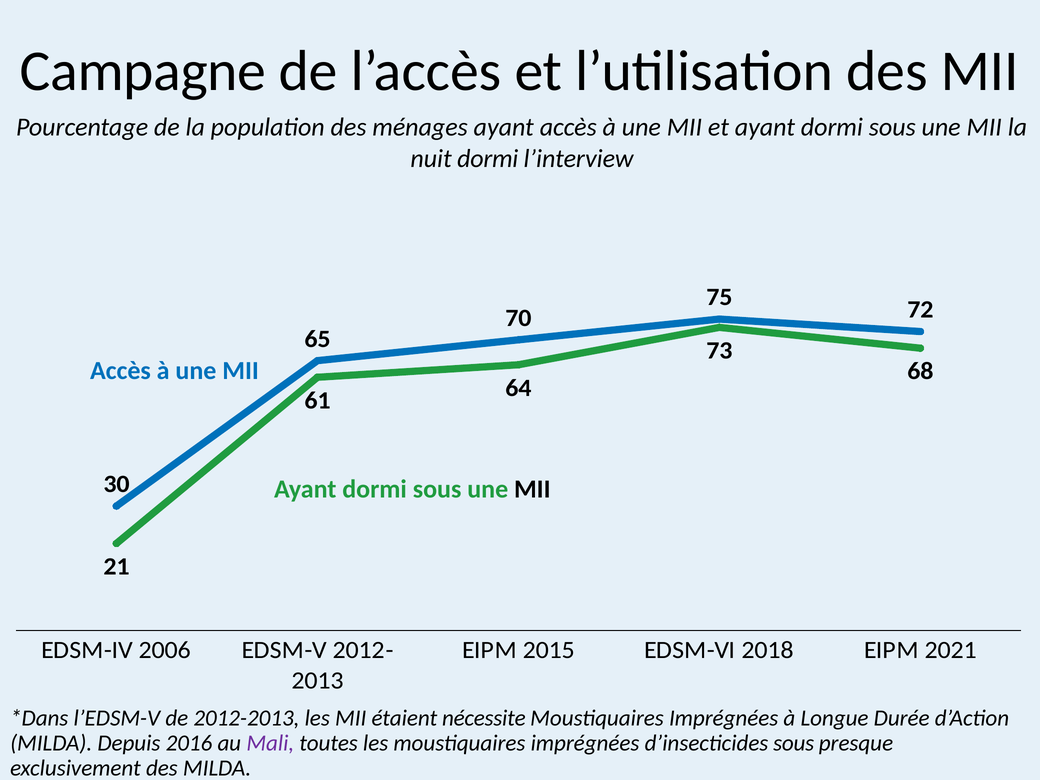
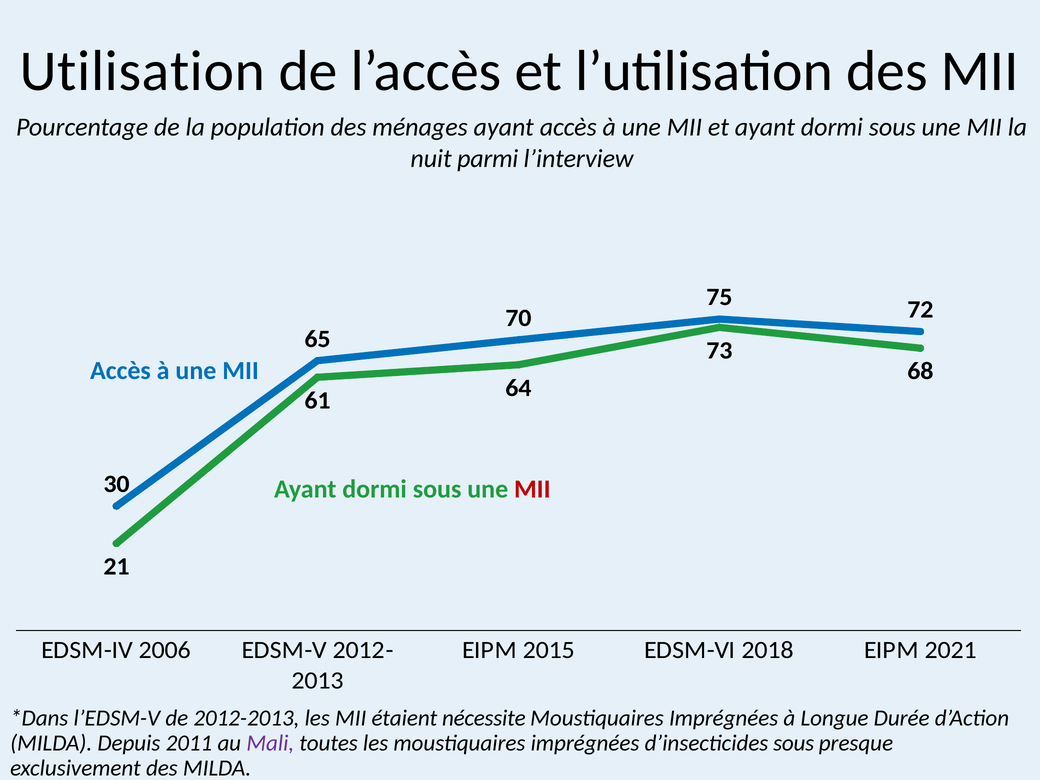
Campagne: Campagne -> Utilisation
nuit dormi: dormi -> parmi
MII at (532, 489) colour: black -> red
2016: 2016 -> 2011
